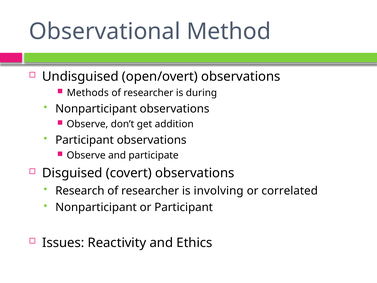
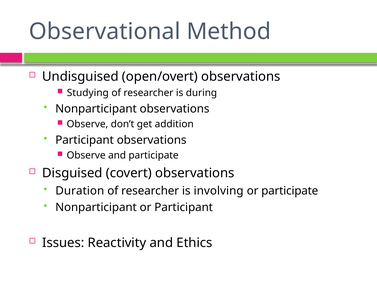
Methods: Methods -> Studying
Research: Research -> Duration
or correlated: correlated -> participate
